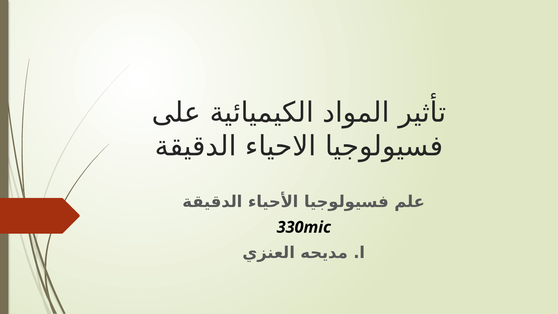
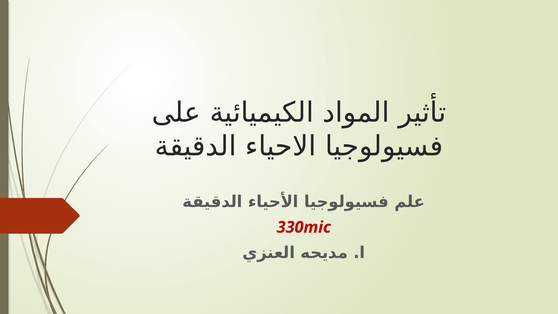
330mic colour: black -> red
